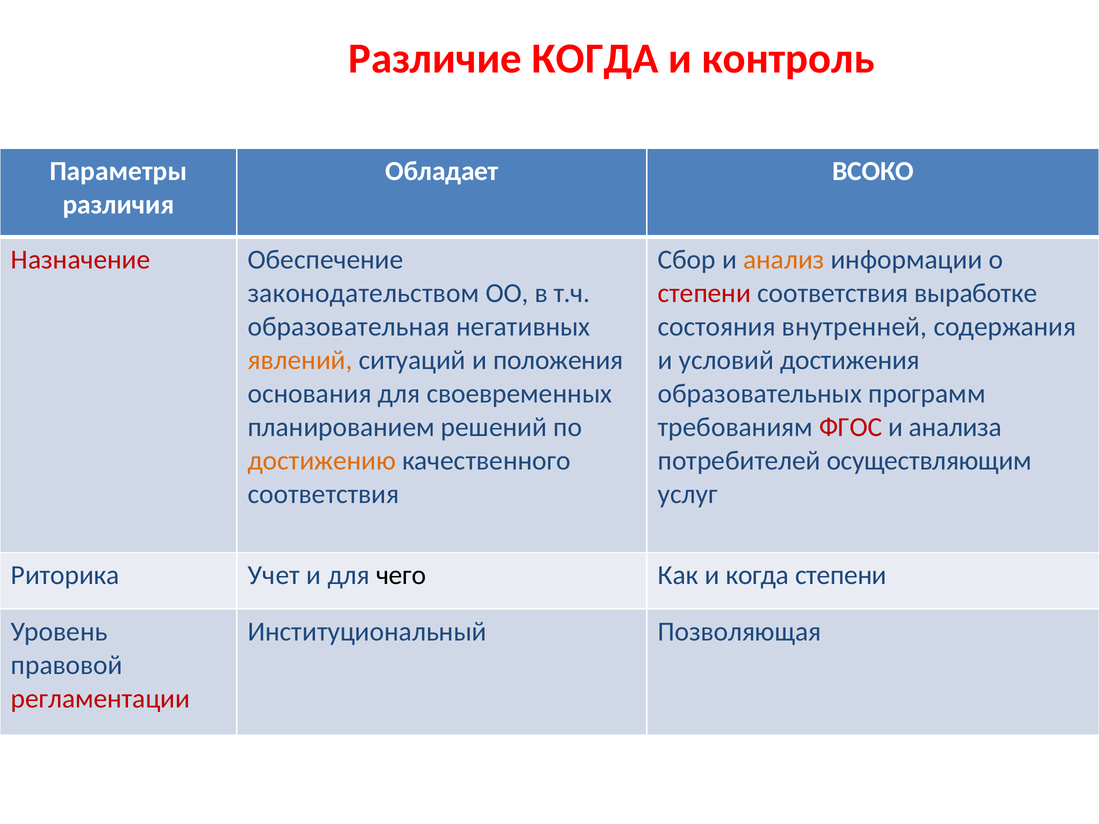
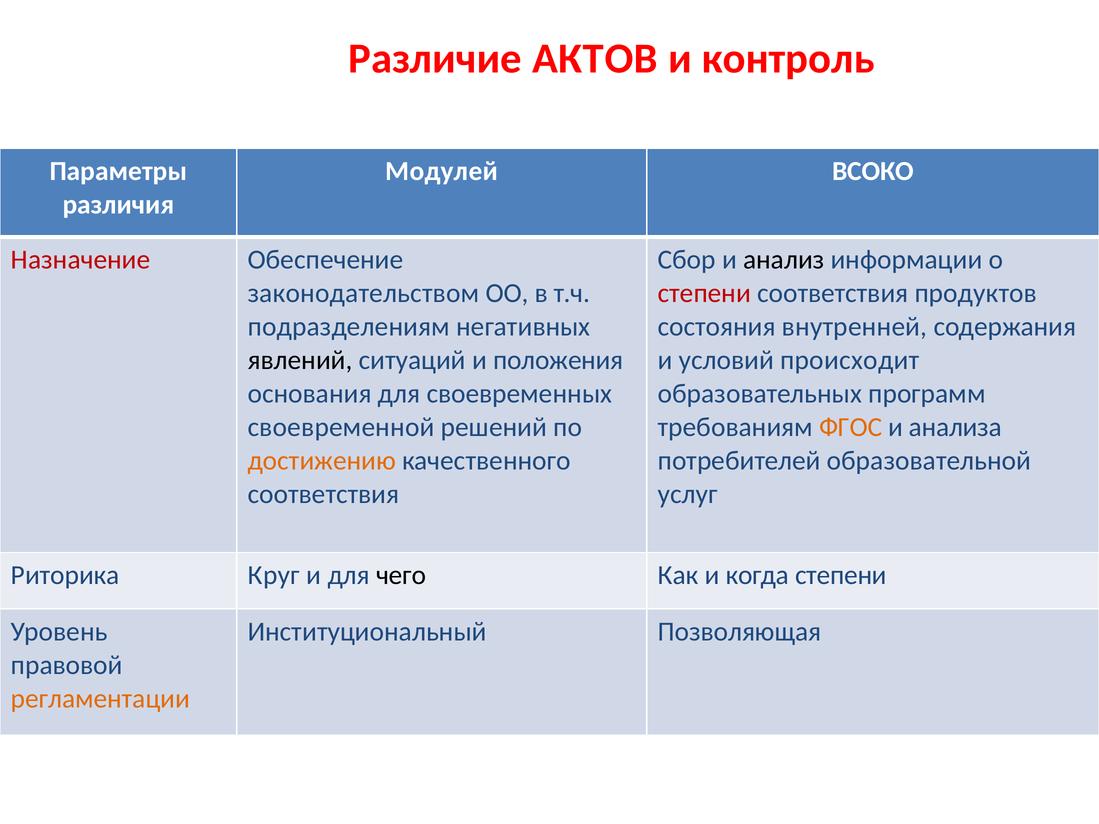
Различие КОГДА: КОГДА -> АКТОВ
Обладает: Обладает -> Модулей
анализ colour: orange -> black
выработке: выработке -> продуктов
образовательная: образовательная -> подразделениям
явлений colour: orange -> black
достижения: достижения -> происходит
планированием: планированием -> своевременной
ФГОС colour: red -> orange
осуществляющим: осуществляющим -> образовательной
Учет: Учет -> Круг
регламентации colour: red -> orange
